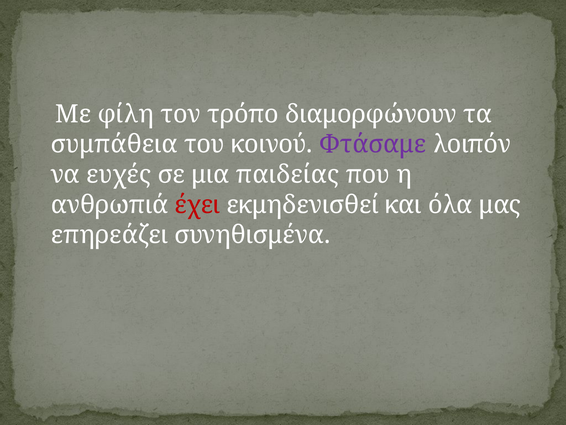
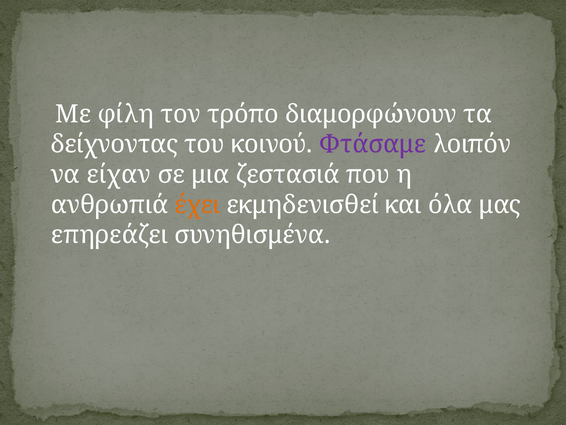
συμπάθεια: συμπάθεια -> δείχνοντας
ευχές: ευχές -> είχαν
παιδείας: παιδείας -> ζεστασιά
έχει colour: red -> orange
